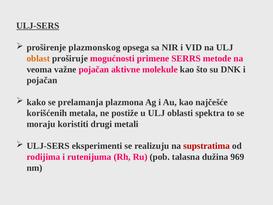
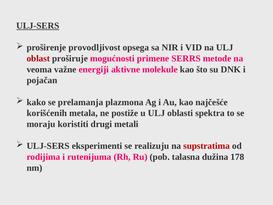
plazmonskog: plazmonskog -> provodljivost
oblast colour: orange -> red
važne pojačan: pojačan -> energiji
969: 969 -> 178
